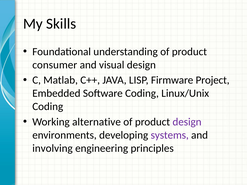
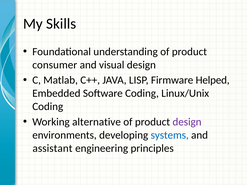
Project: Project -> Helped
systems colour: purple -> blue
involving: involving -> assistant
